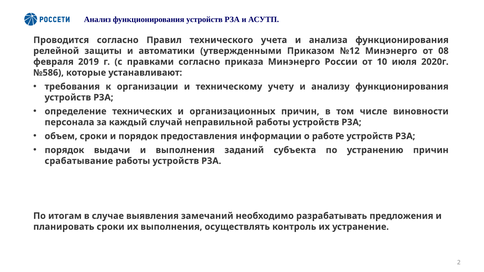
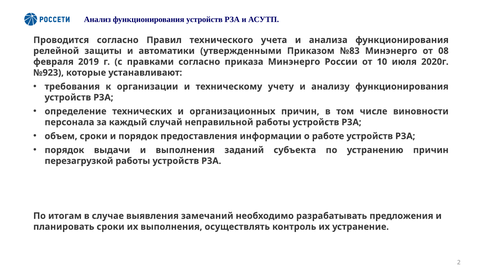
№12: №12 -> №83
№586: №586 -> №923
срабатывание: срабатывание -> перезагрузкой
